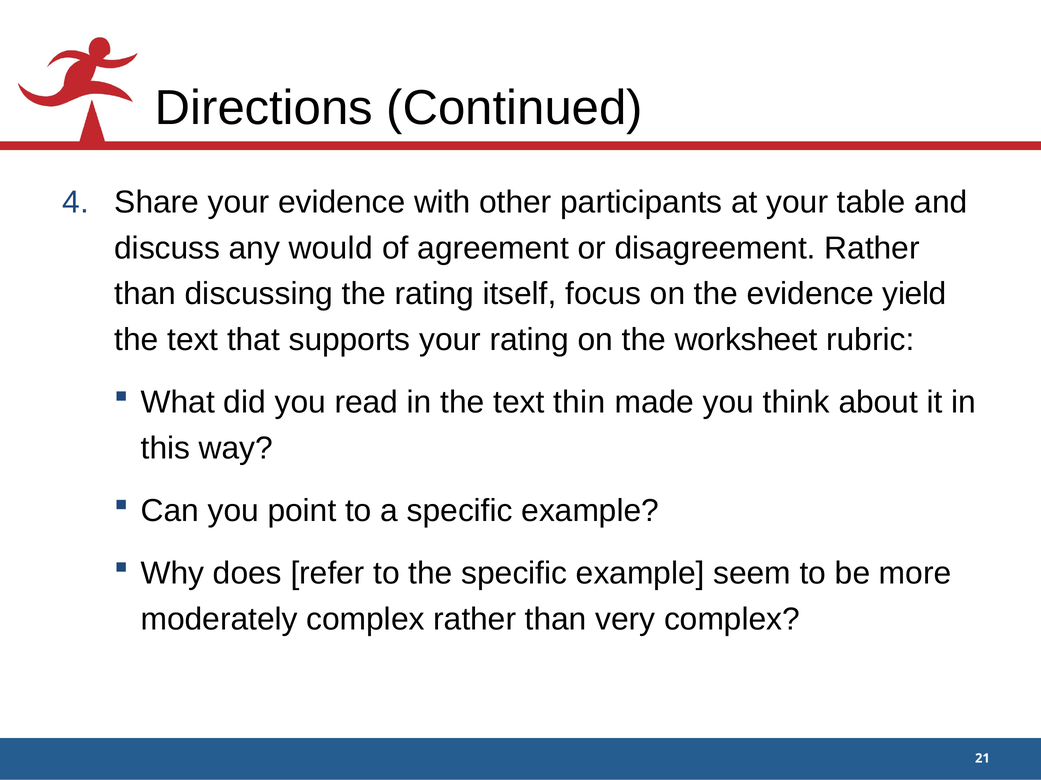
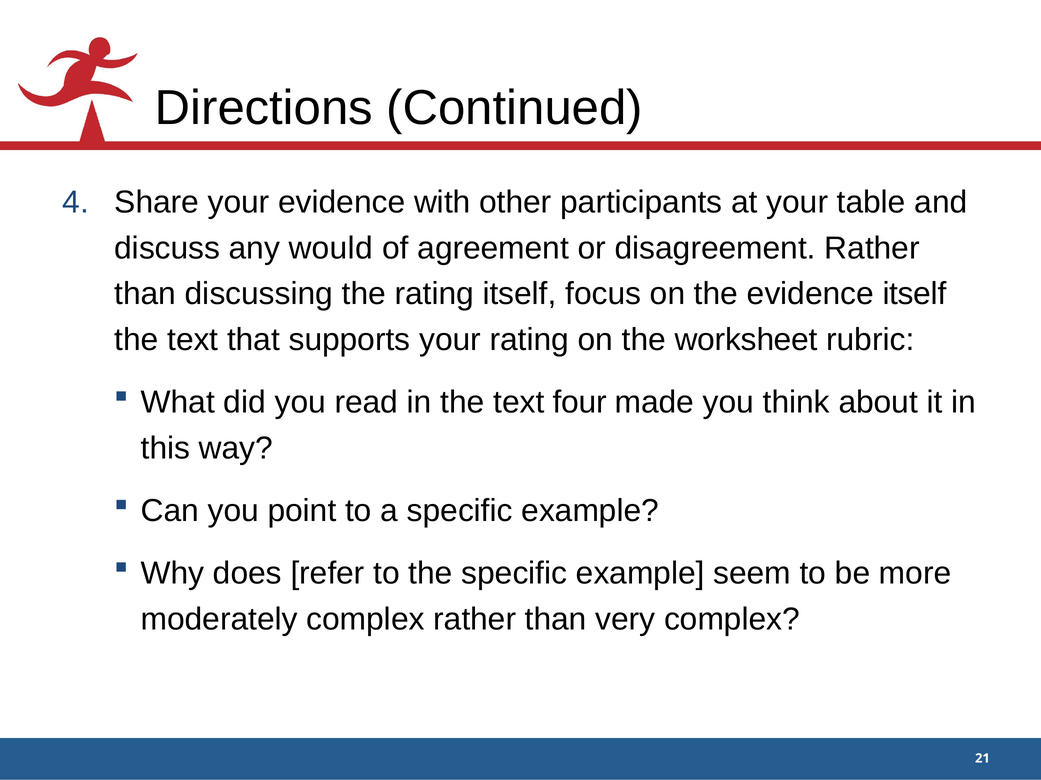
evidence yield: yield -> itself
thin: thin -> four
